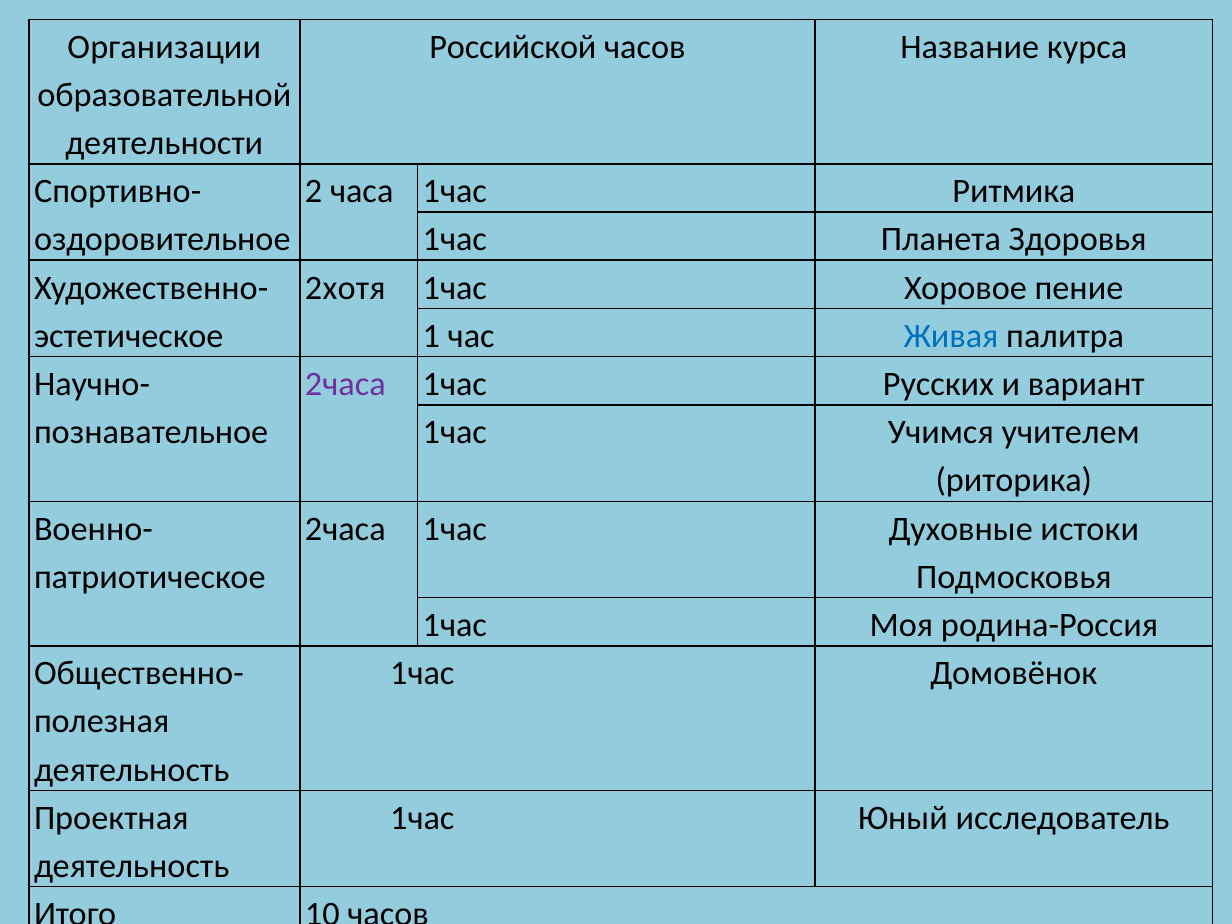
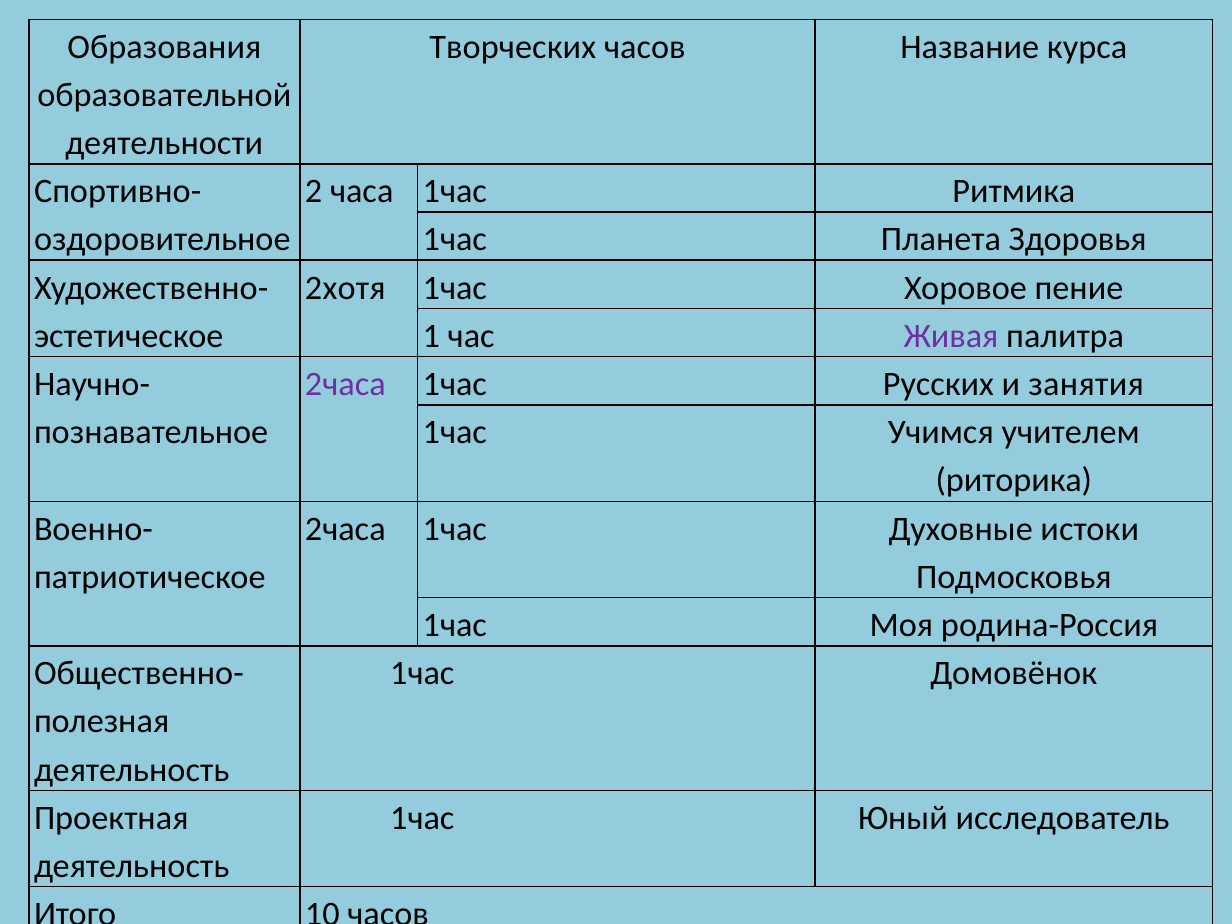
Организации: Организации -> Образования
Российской: Российской -> Творческих
Живая colour: blue -> purple
вариант: вариант -> занятия
